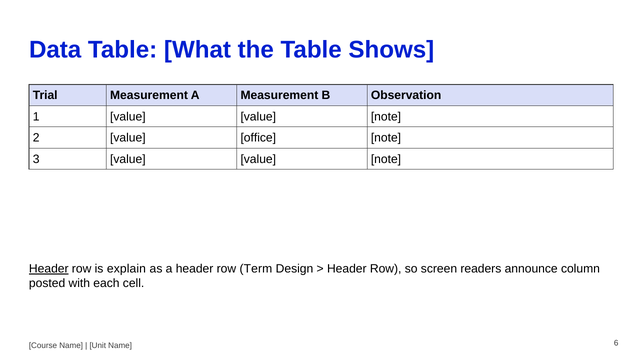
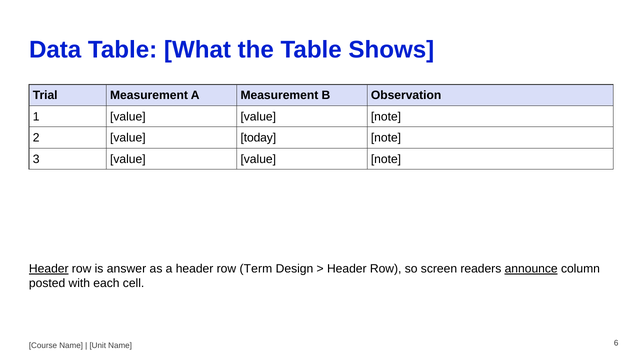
office: office -> today
explain: explain -> answer
announce underline: none -> present
